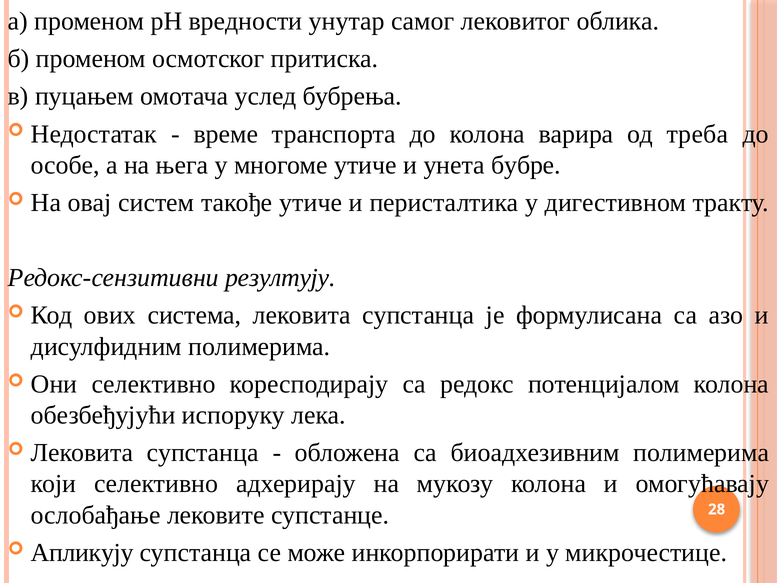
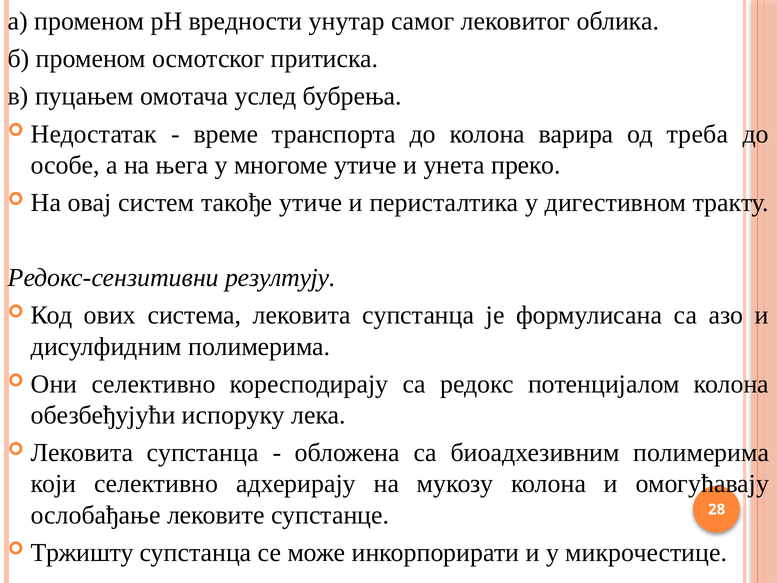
бубре: бубре -> преко
Апликују: Апликују -> Тржишту
